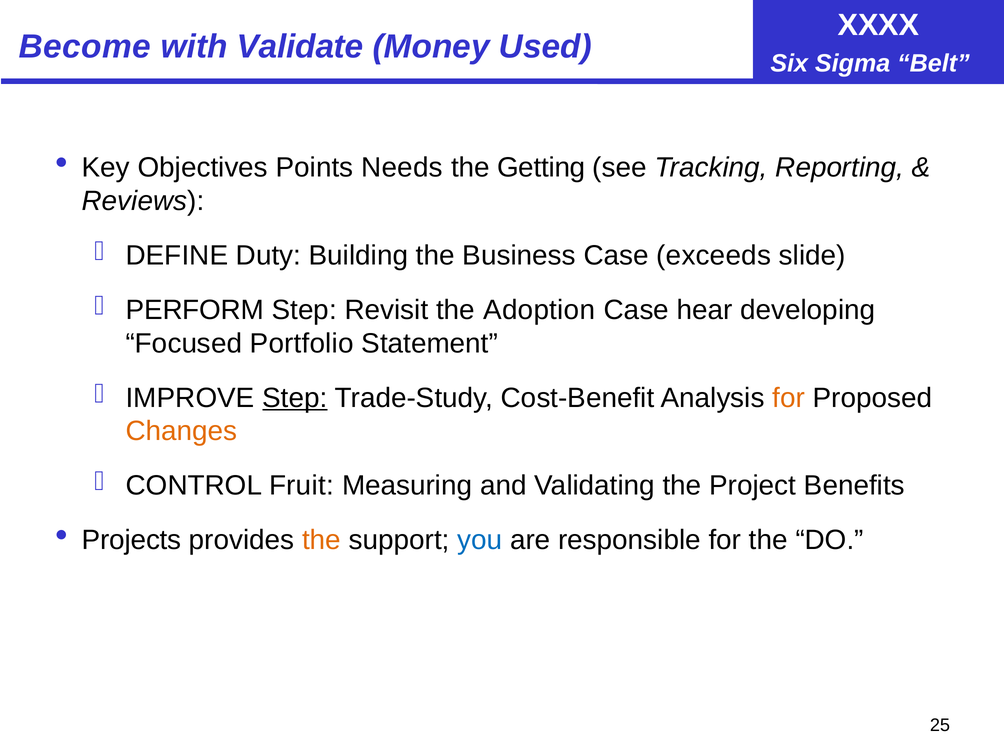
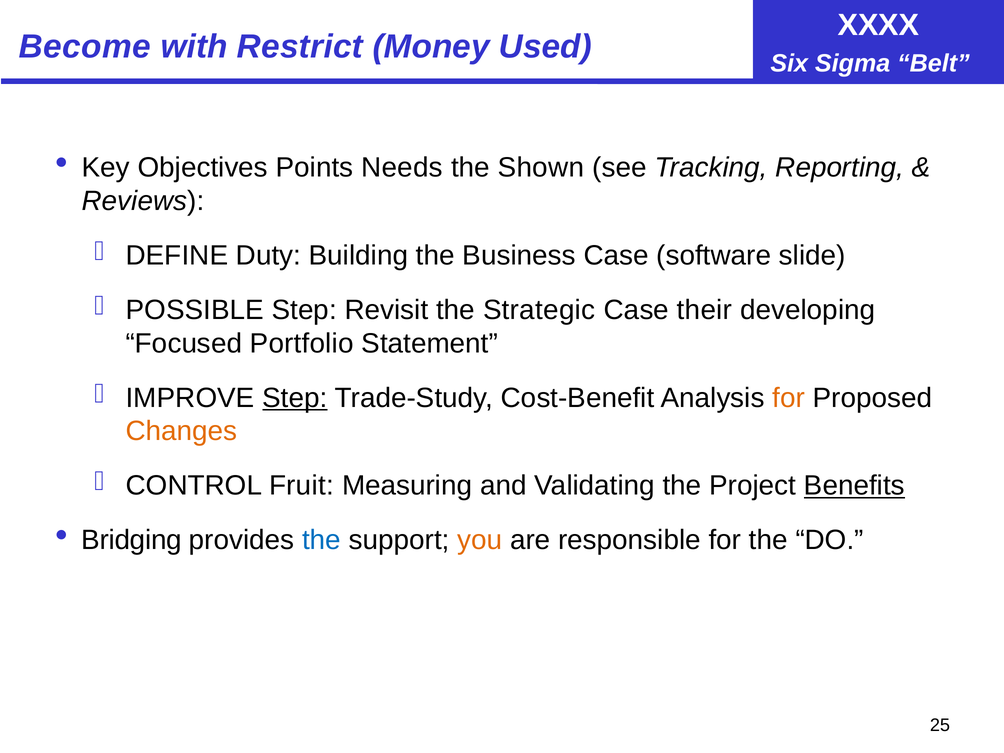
Validate: Validate -> Restrict
Getting: Getting -> Shown
exceeds: exceeds -> software
PERFORM: PERFORM -> POSSIBLE
Adoption: Adoption -> Strategic
hear: hear -> their
Benefits underline: none -> present
Projects: Projects -> Bridging
the at (322, 540) colour: orange -> blue
you colour: blue -> orange
